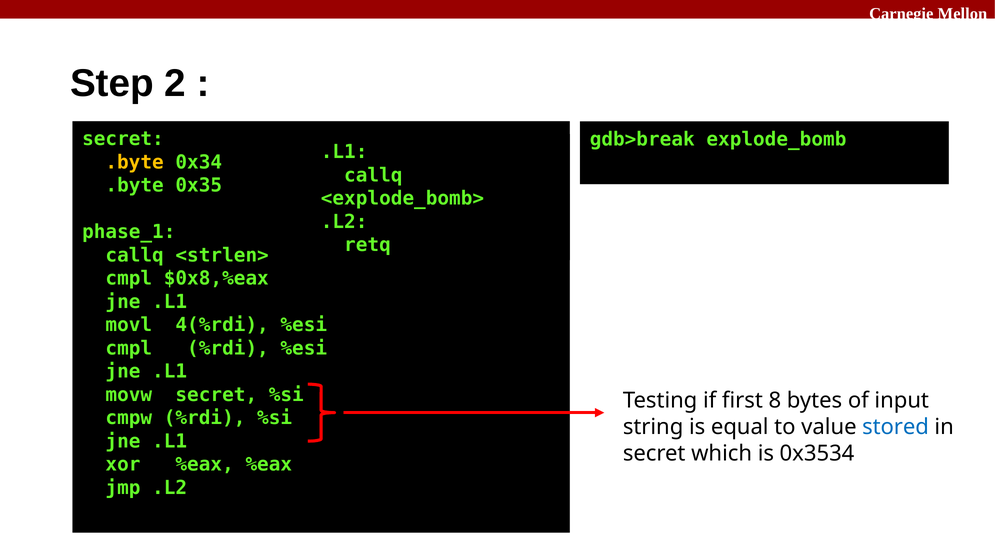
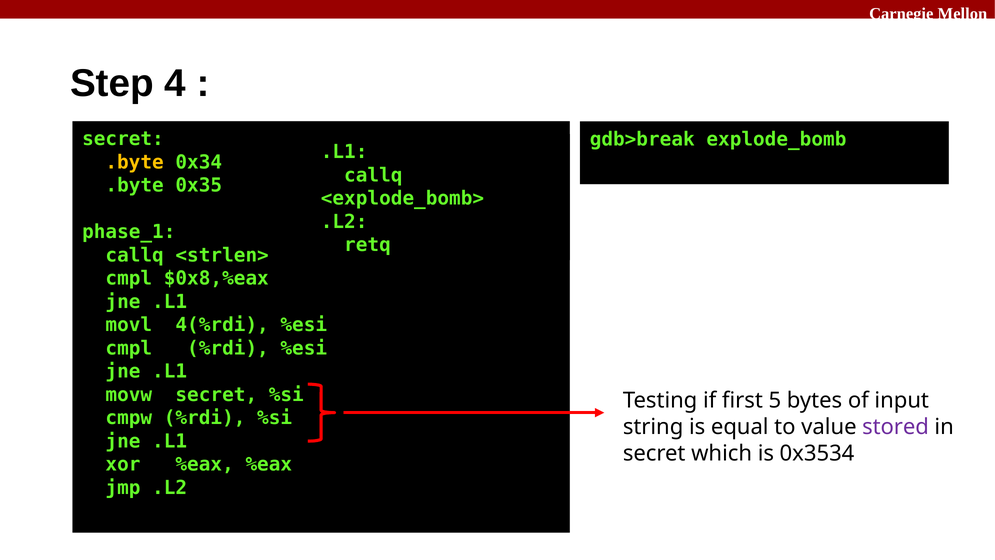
2: 2 -> 4
8: 8 -> 5
stored colour: blue -> purple
